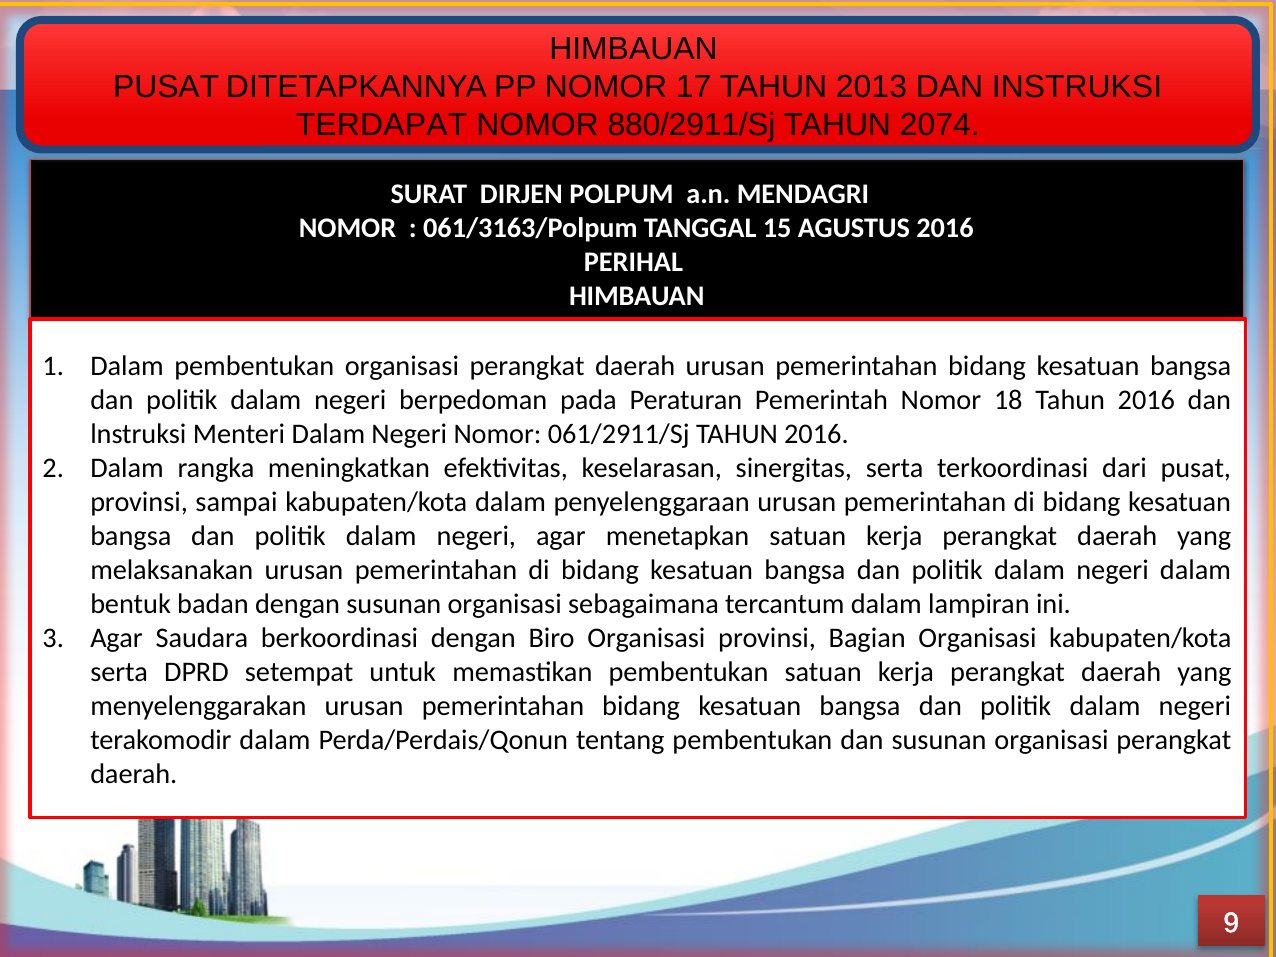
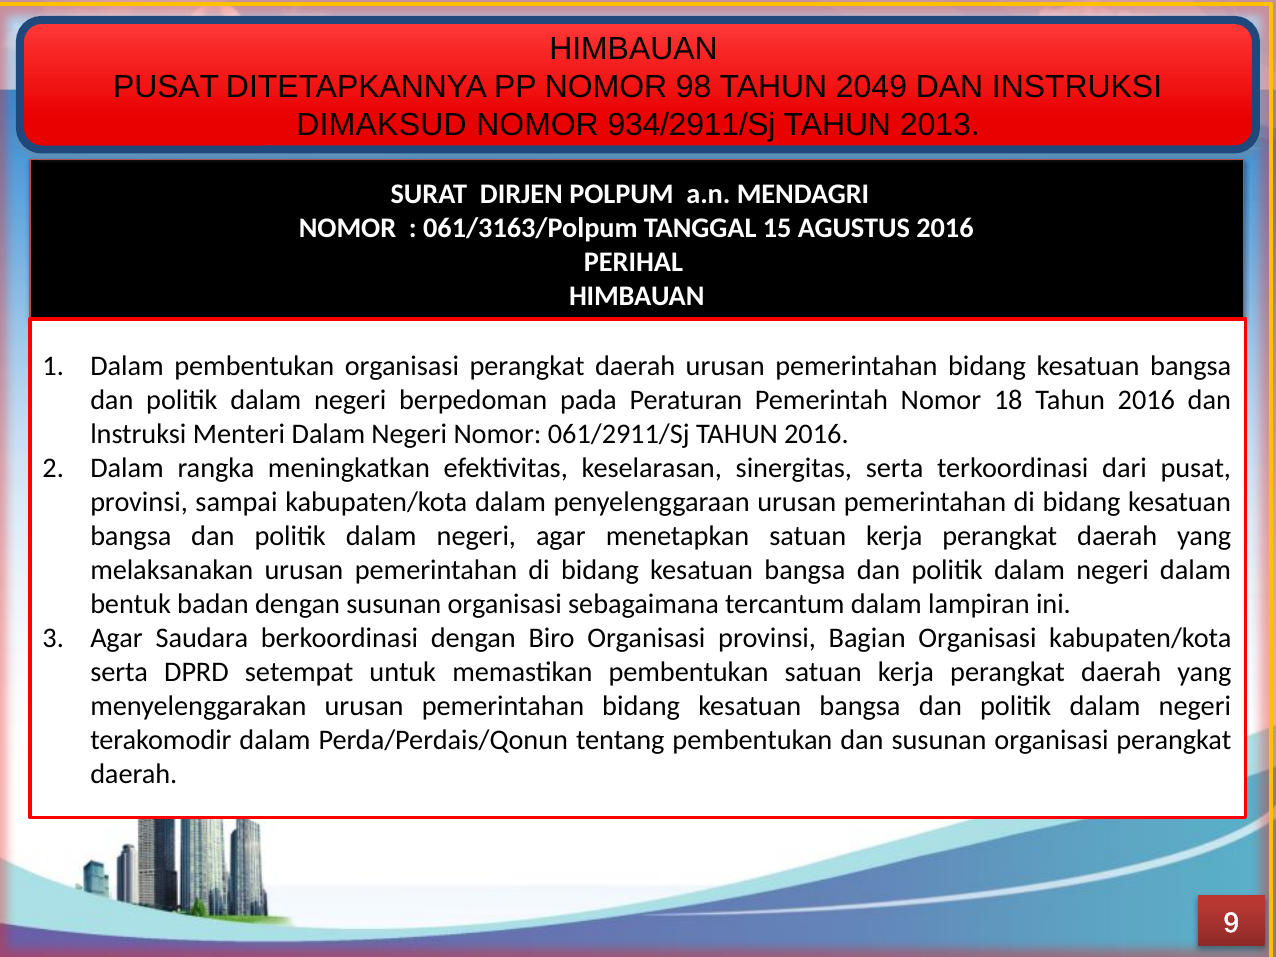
17: 17 -> 98
2013: 2013 -> 2049
TERDAPAT: TERDAPAT -> DIMAKSUD
880/2911/Sj: 880/2911/Sj -> 934/2911/Sj
2074: 2074 -> 2013
